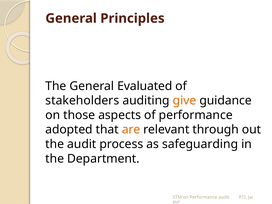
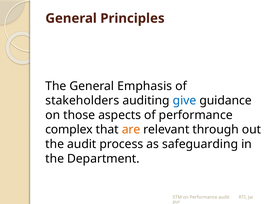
Evaluated: Evaluated -> Emphasis
give colour: orange -> blue
adopted: adopted -> complex
